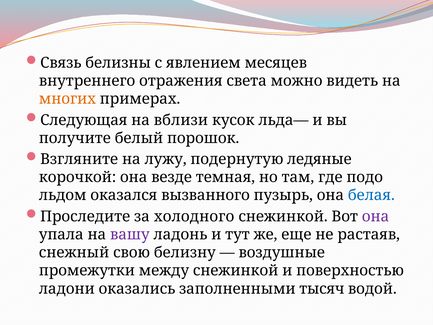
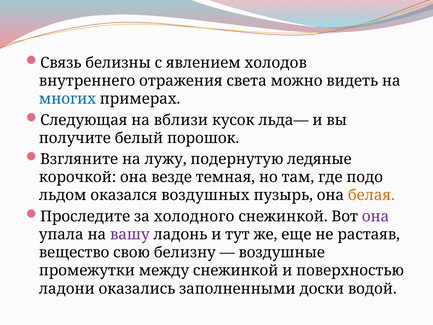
месяцев: месяцев -> холодов
многих colour: orange -> blue
вызванного: вызванного -> воздушных
белая colour: blue -> orange
снежный: снежный -> вещество
тысяч: тысяч -> доски
